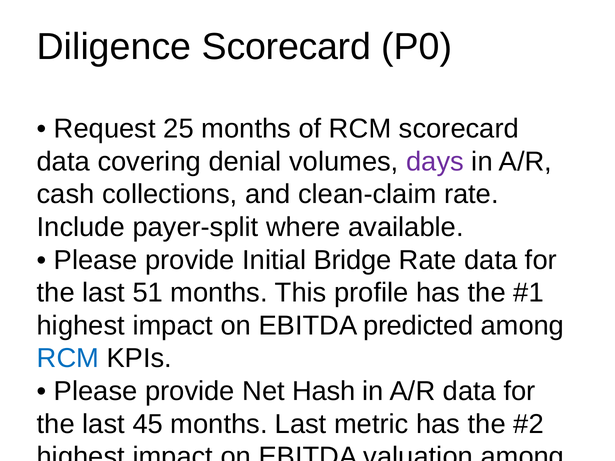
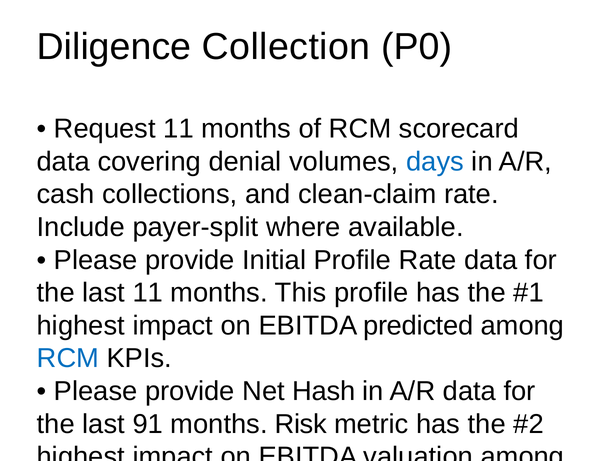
Diligence Scorecard: Scorecard -> Collection
Request 25: 25 -> 11
days colour: purple -> blue
Initial Bridge: Bridge -> Profile
last 51: 51 -> 11
45: 45 -> 91
months Last: Last -> Risk
